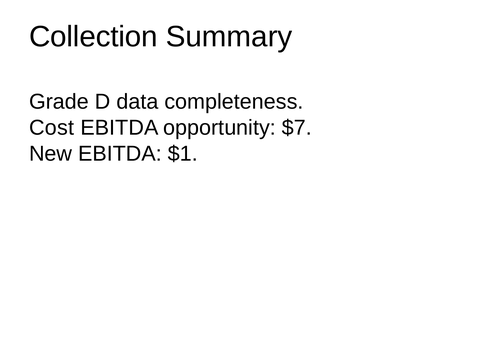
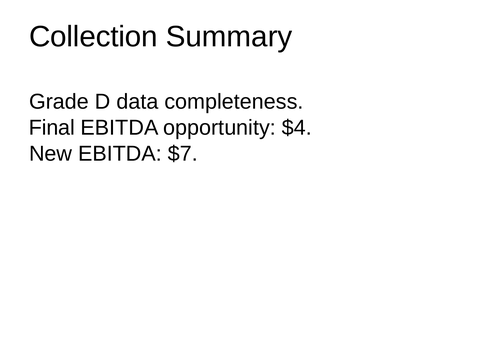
Cost: Cost -> Final
$7: $7 -> $4
$1: $1 -> $7
